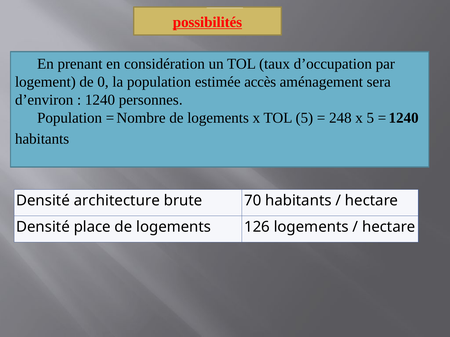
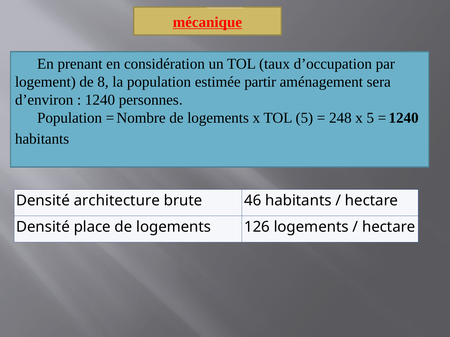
possibilités: possibilités -> mécanique
0: 0 -> 8
accès: accès -> partir
70: 70 -> 46
